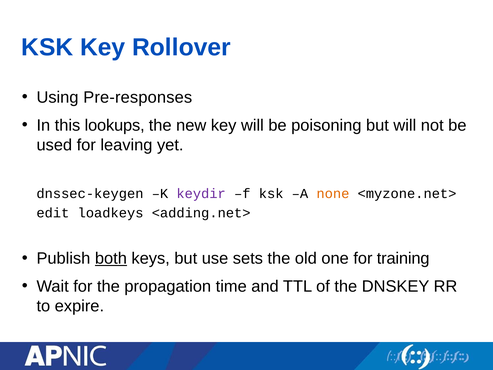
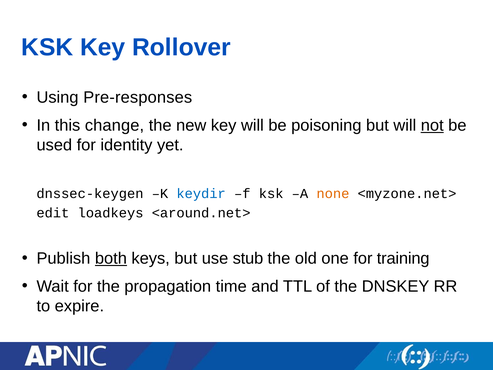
lookups: lookups -> change
not underline: none -> present
leaving: leaving -> identity
keydir colour: purple -> blue
<adding.net>: <adding.net> -> <around.net>
sets: sets -> stub
